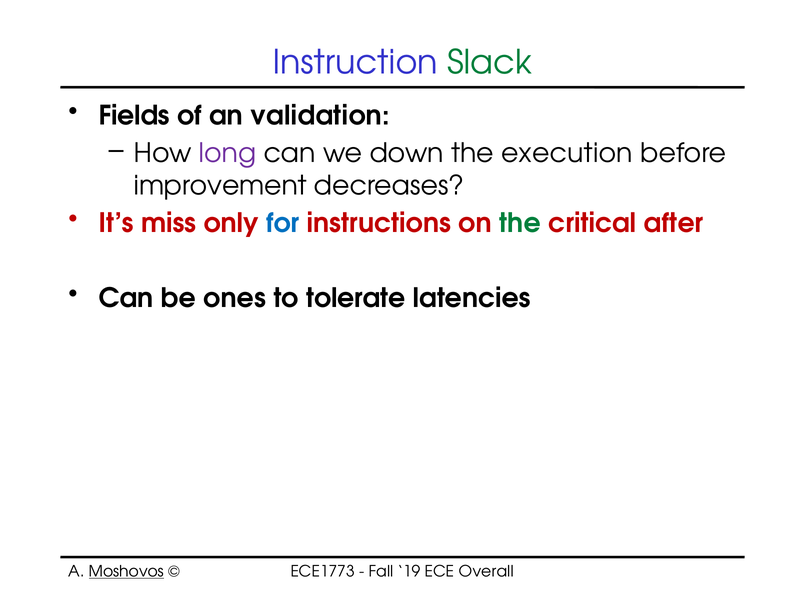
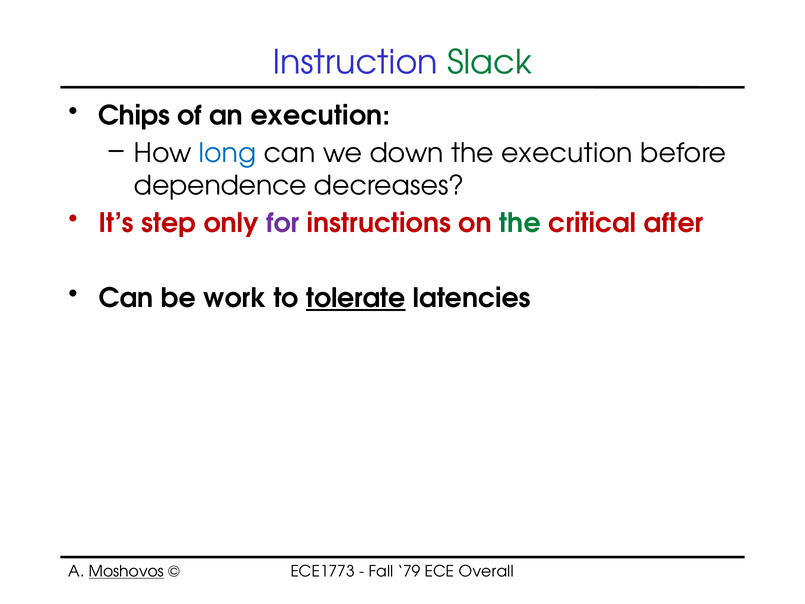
Fields: Fields -> Chips
an validation: validation -> execution
long colour: purple -> blue
improvement: improvement -> dependence
miss: miss -> step
for colour: blue -> purple
ones: ones -> work
tolerate underline: none -> present
19: 19 -> 79
